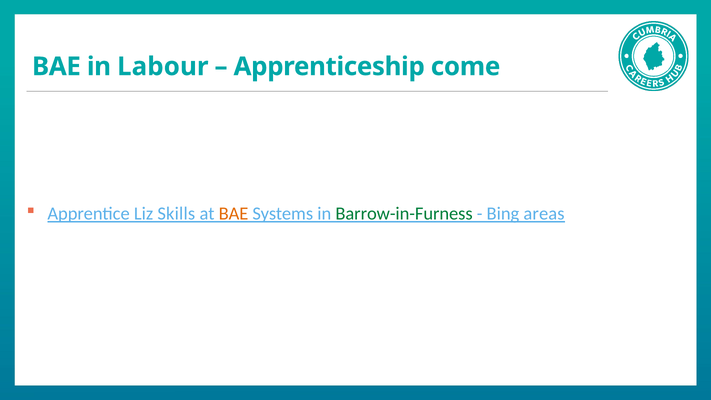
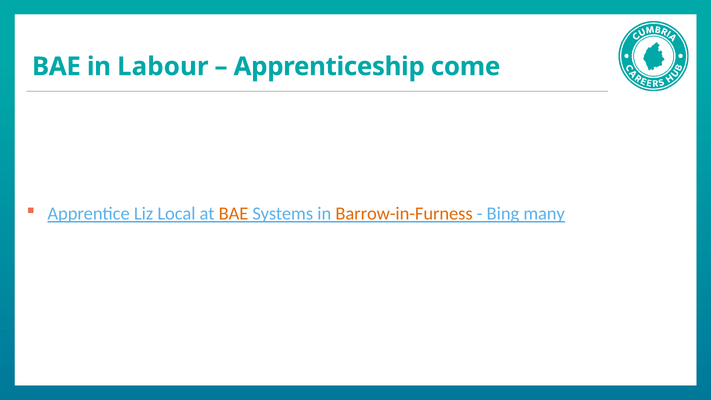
Skills: Skills -> Local
Barrow-in-Furness colour: green -> orange
areas: areas -> many
